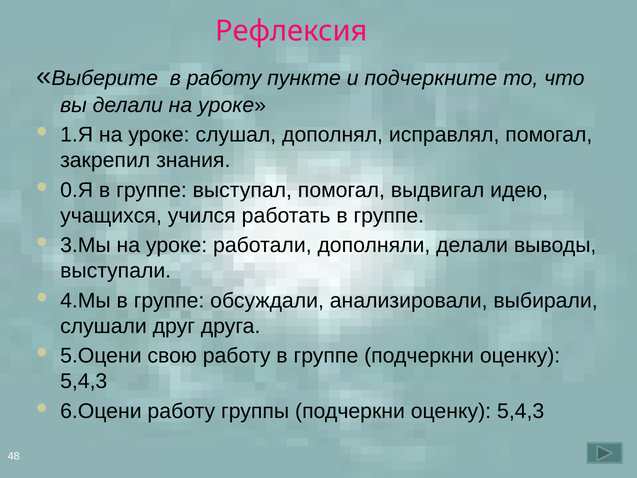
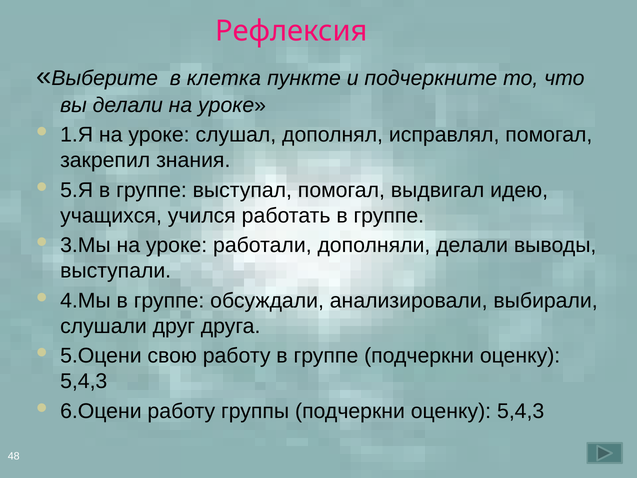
в работу: работу -> клетка
0.Я: 0.Я -> 5.Я
